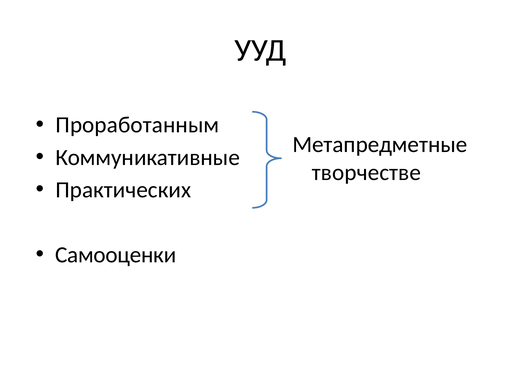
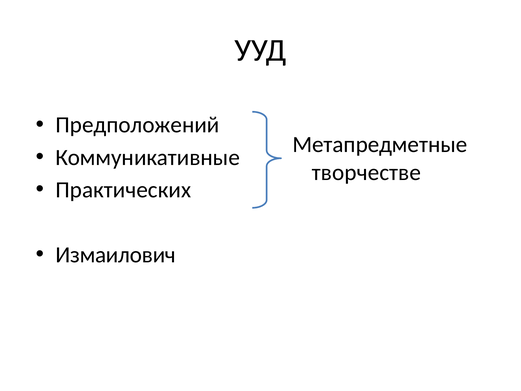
Проработанным: Проработанным -> Предположений
Самооценки: Самооценки -> Измаилович
